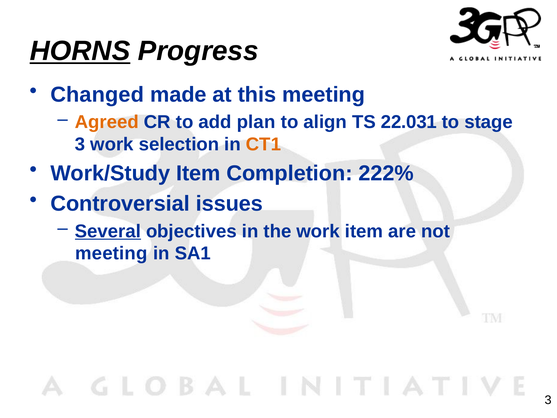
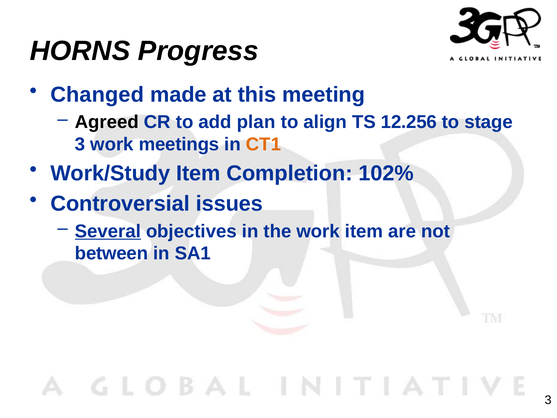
HORNS underline: present -> none
Agreed colour: orange -> black
22.031: 22.031 -> 12.256
selection: selection -> meetings
222%: 222% -> 102%
meeting at (111, 253): meeting -> between
